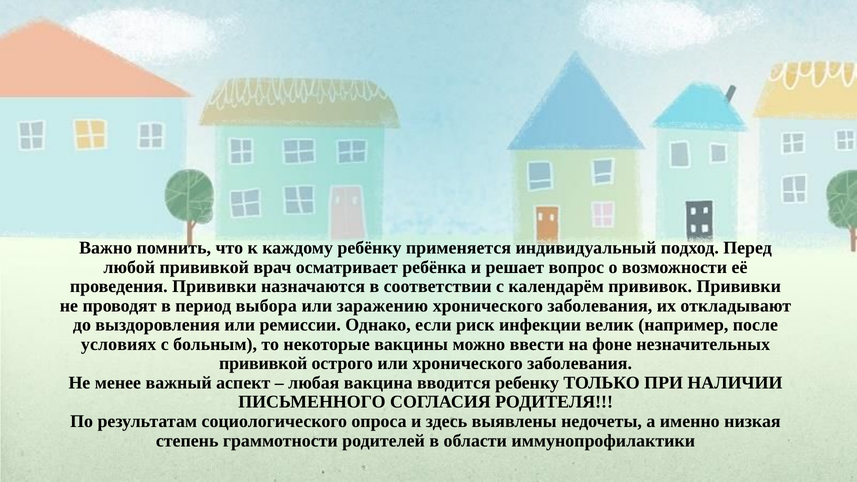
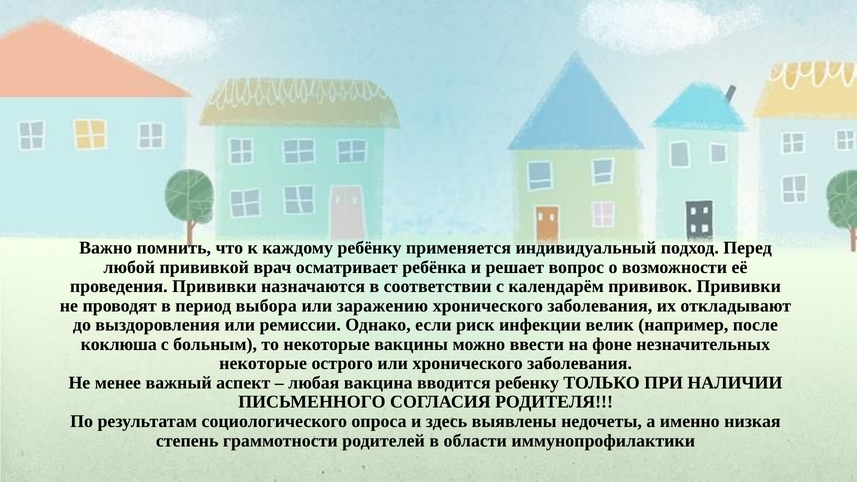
условиях: условиях -> коклюша
прививкой at (263, 364): прививкой -> некоторые
